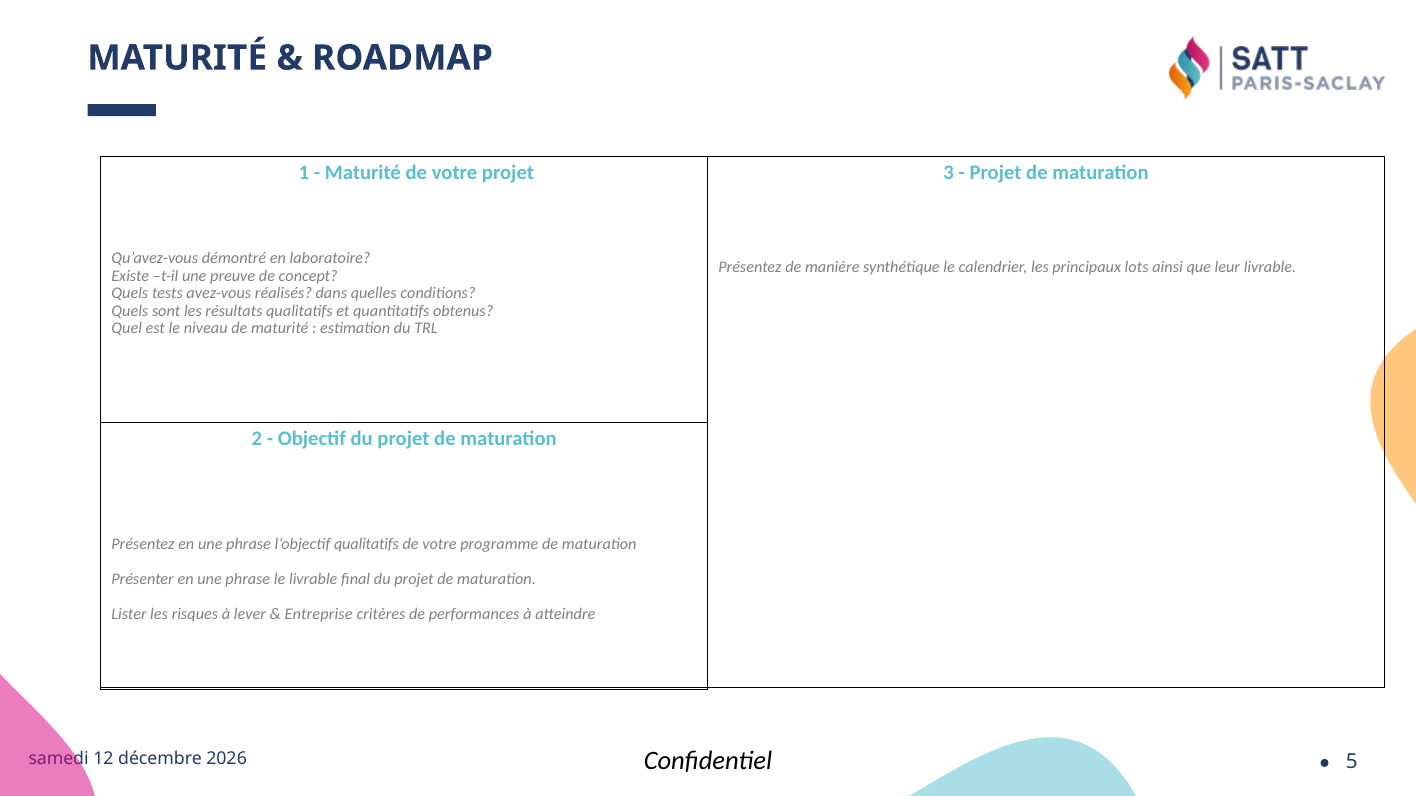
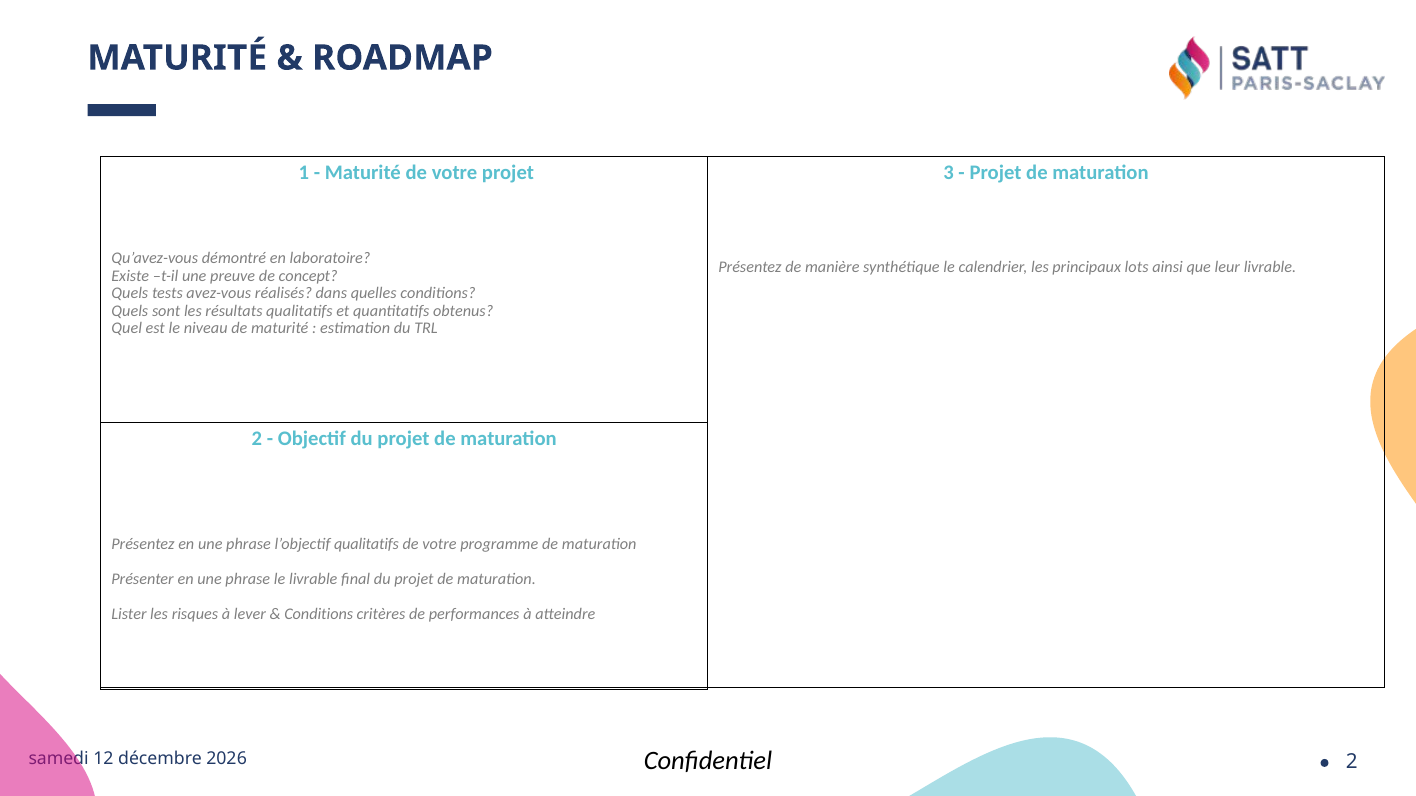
Entreprise at (319, 615): Entreprise -> Conditions
5 at (1352, 763): 5 -> 2
